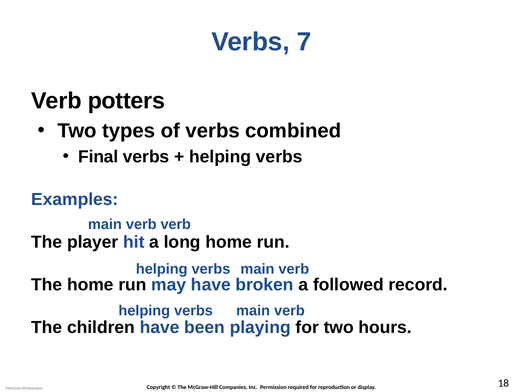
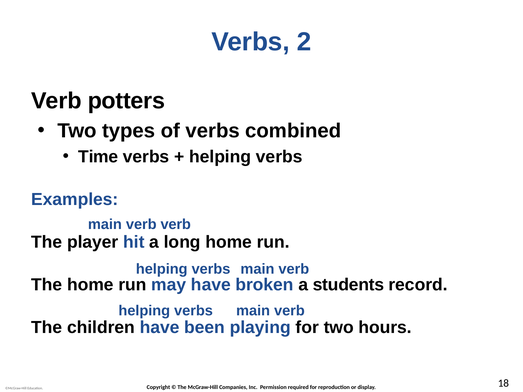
7: 7 -> 2
Final: Final -> Time
followed: followed -> students
